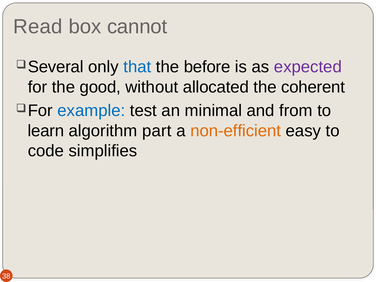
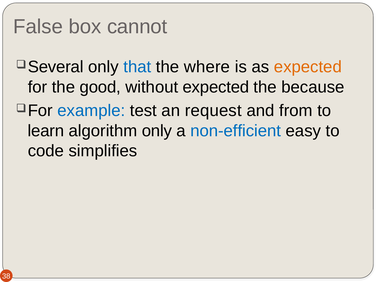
Read: Read -> False
before: before -> where
expected at (308, 67) colour: purple -> orange
without allocated: allocated -> expected
coherent: coherent -> because
minimal: minimal -> request
algorithm part: part -> only
non-efficient colour: orange -> blue
